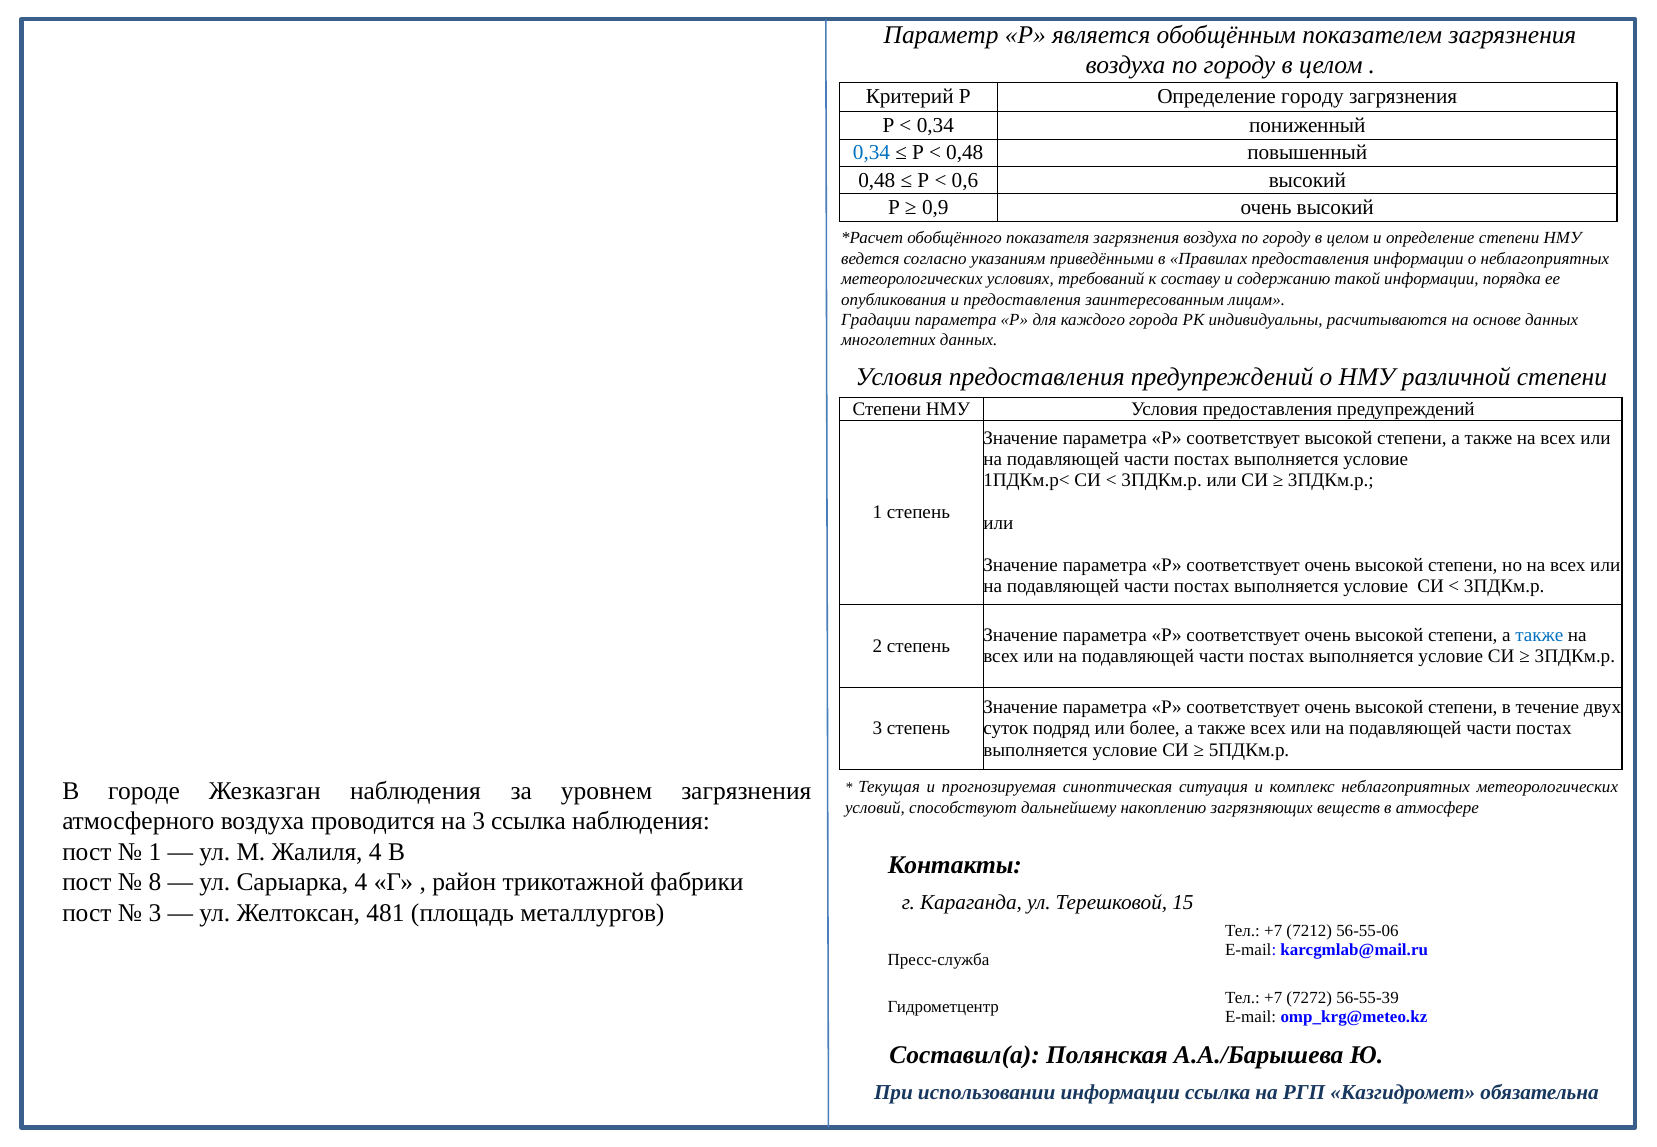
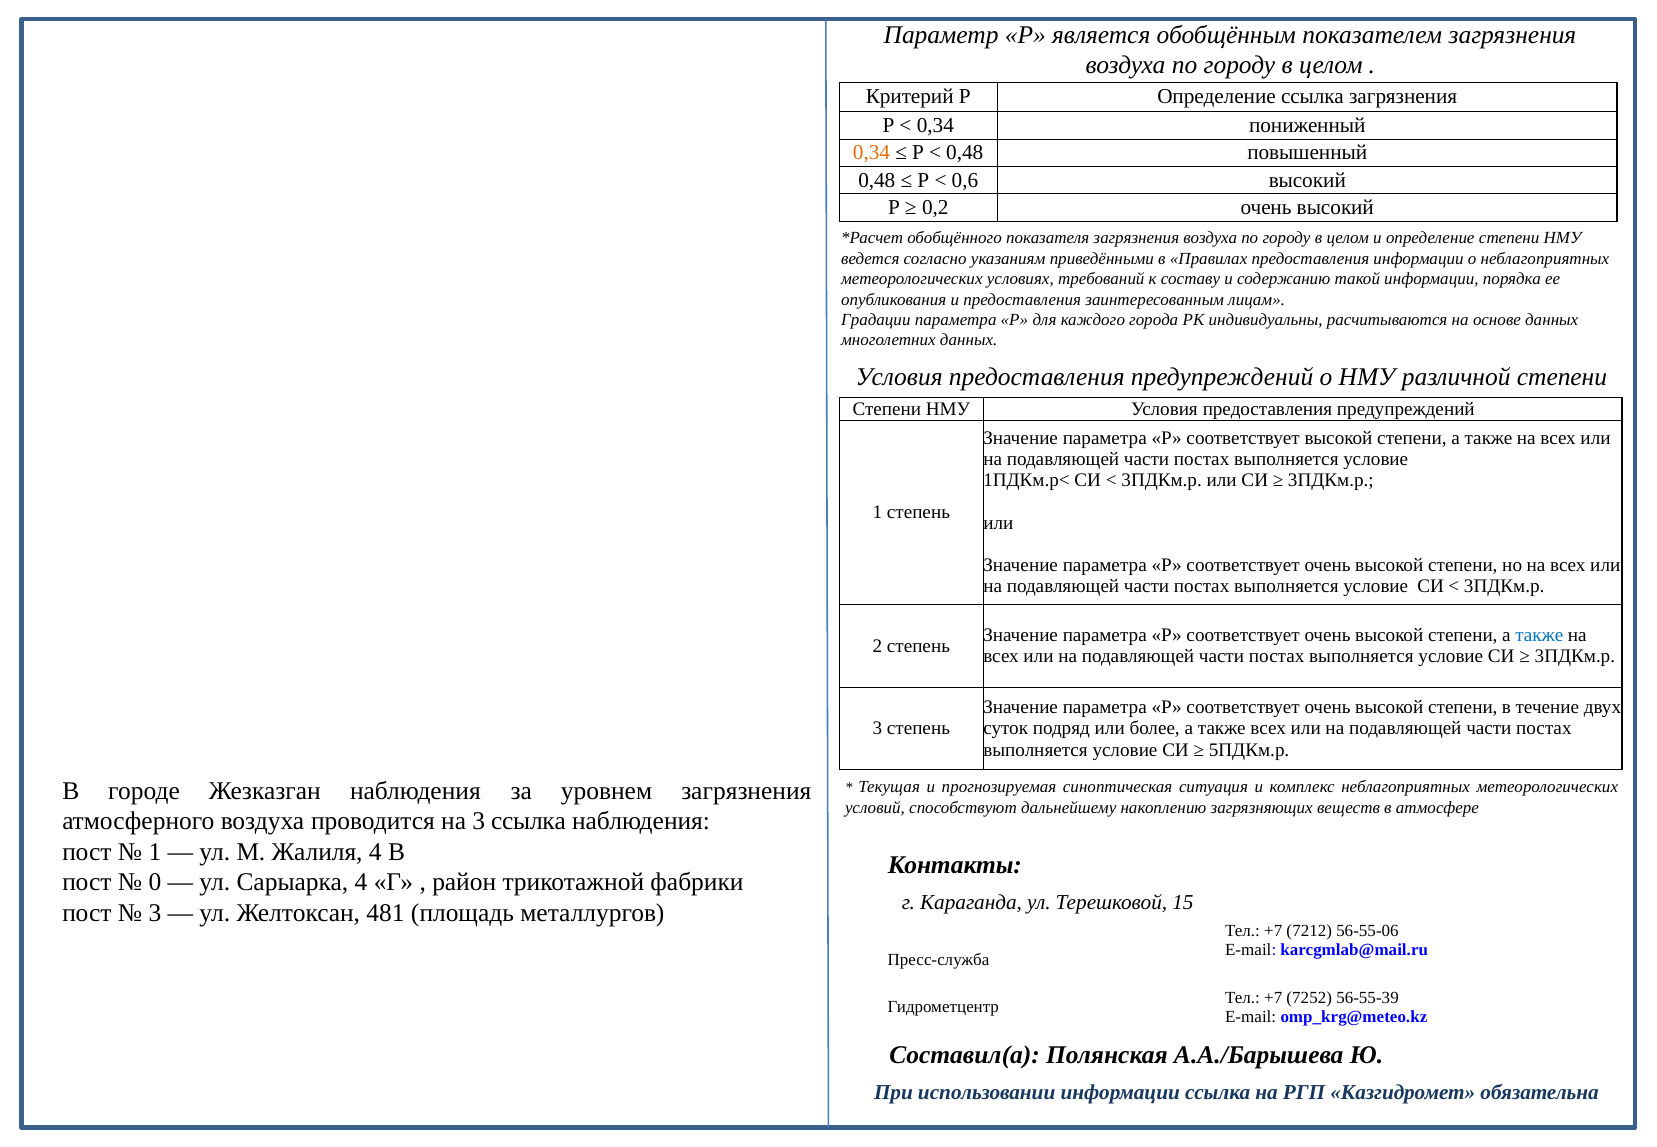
Определение городу: городу -> ссылка
0,34 at (871, 153) colour: blue -> orange
0,9: 0,9 -> 0,2
8: 8 -> 0
7272: 7272 -> 7252
